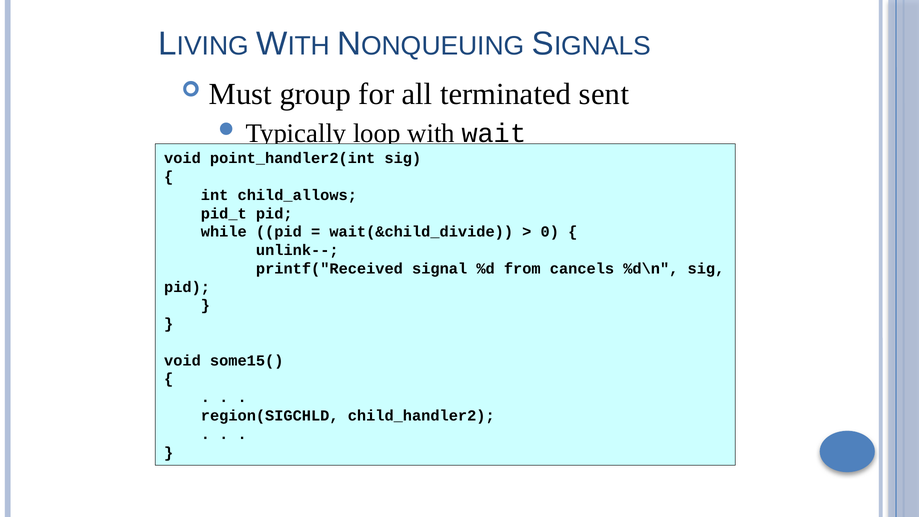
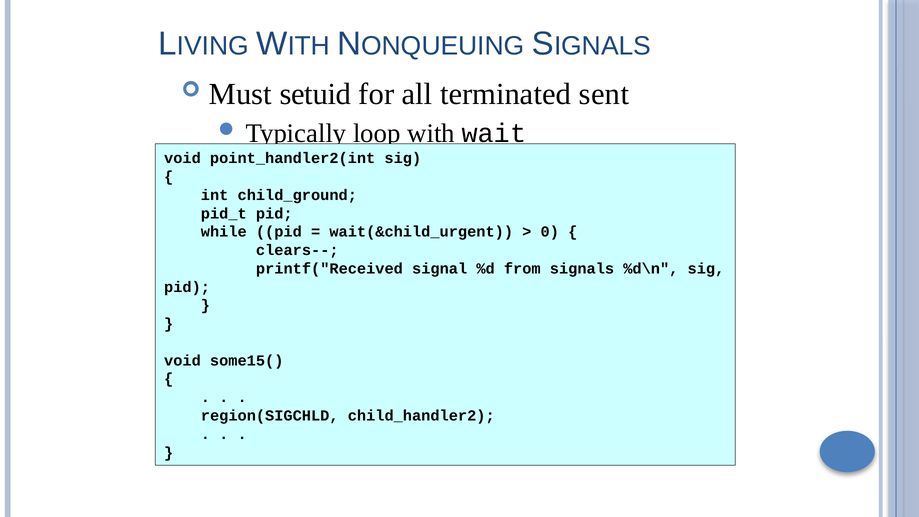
group: group -> setuid
child_allows: child_allows -> child_ground
wait(&child_divide: wait(&child_divide -> wait(&child_urgent
unlink--: unlink-- -> clears--
cancels: cancels -> signals
